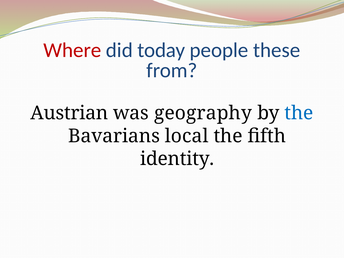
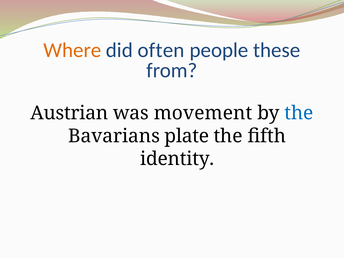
Where colour: red -> orange
today: today -> often
geography: geography -> movement
local: local -> plate
